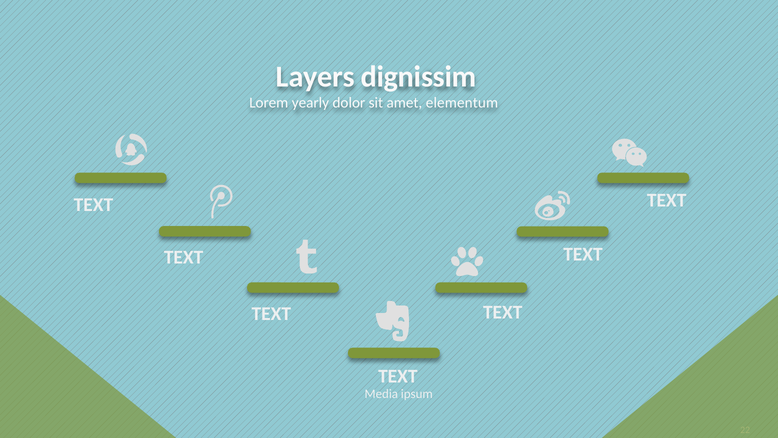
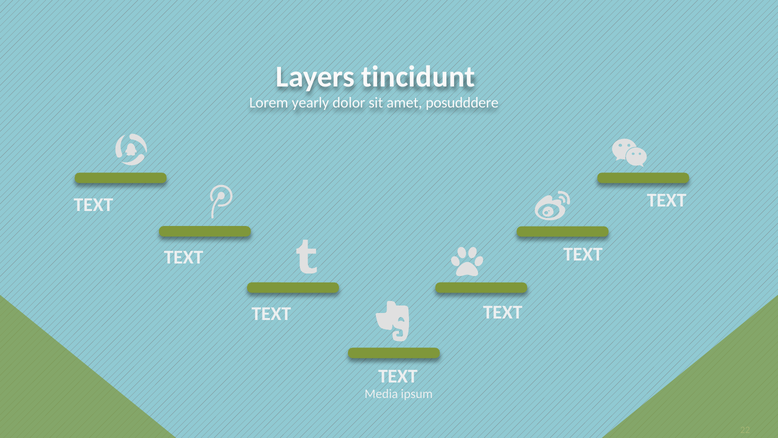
dignissim: dignissim -> tincidunt
elementum: elementum -> posudddere
